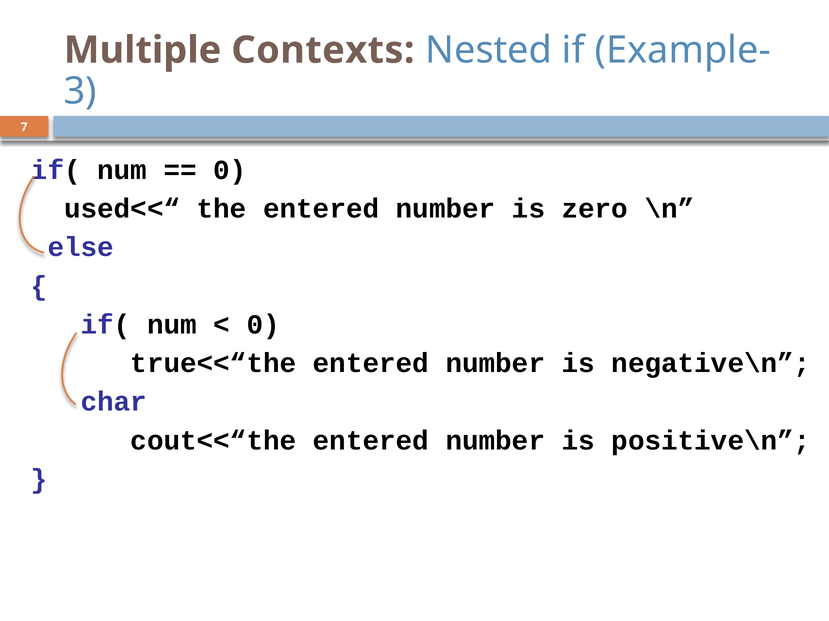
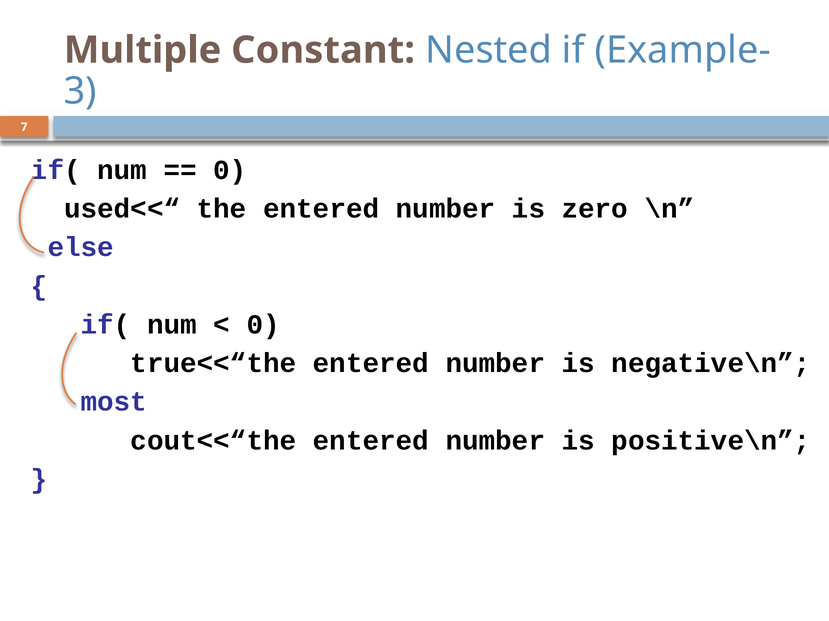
Contexts: Contexts -> Constant
char: char -> most
